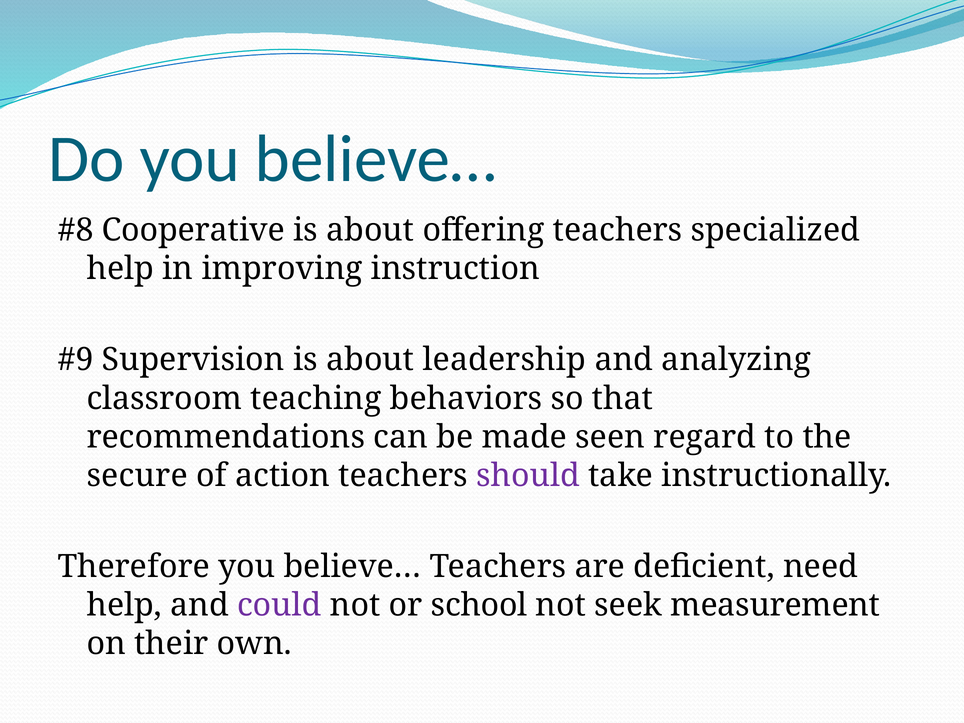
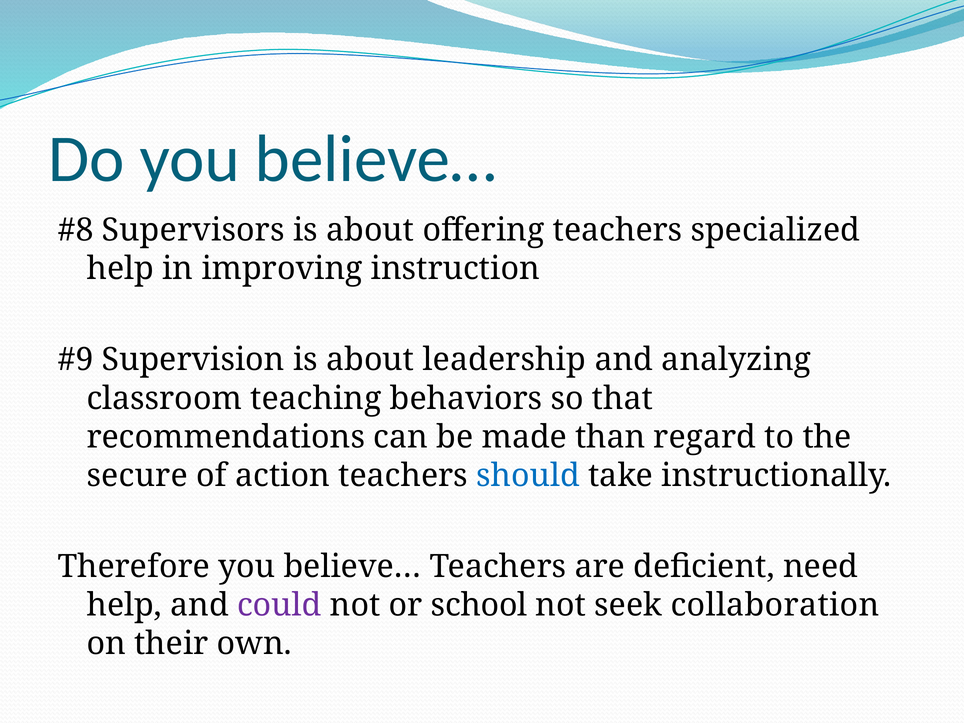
Cooperative: Cooperative -> Supervisors
seen: seen -> than
should colour: purple -> blue
measurement: measurement -> collaboration
